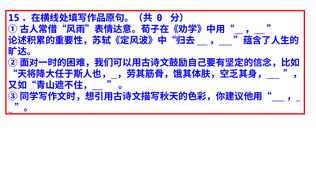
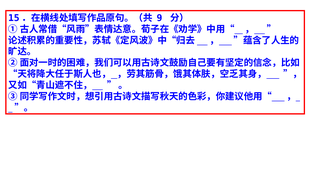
0: 0 -> 9
